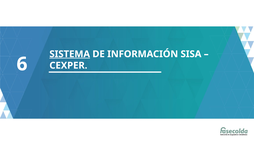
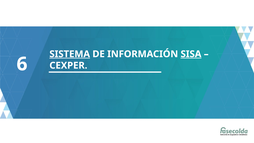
SISA underline: none -> present
